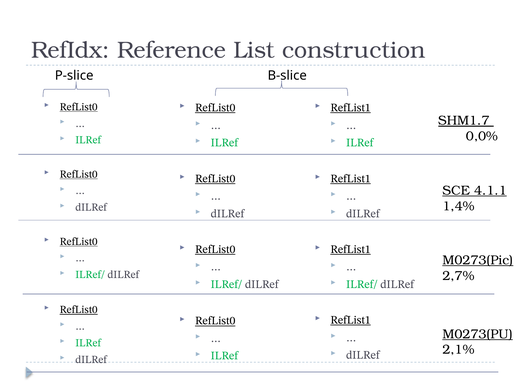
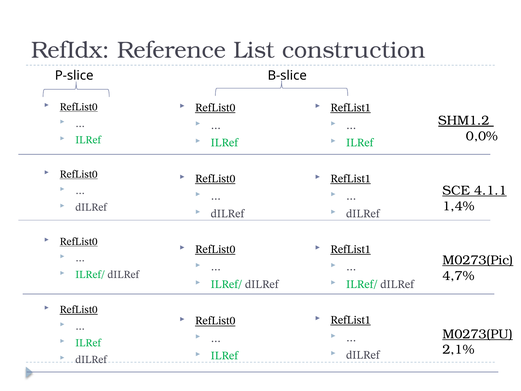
SHM1.7: SHM1.7 -> SHM1.2
2,7%: 2,7% -> 4,7%
